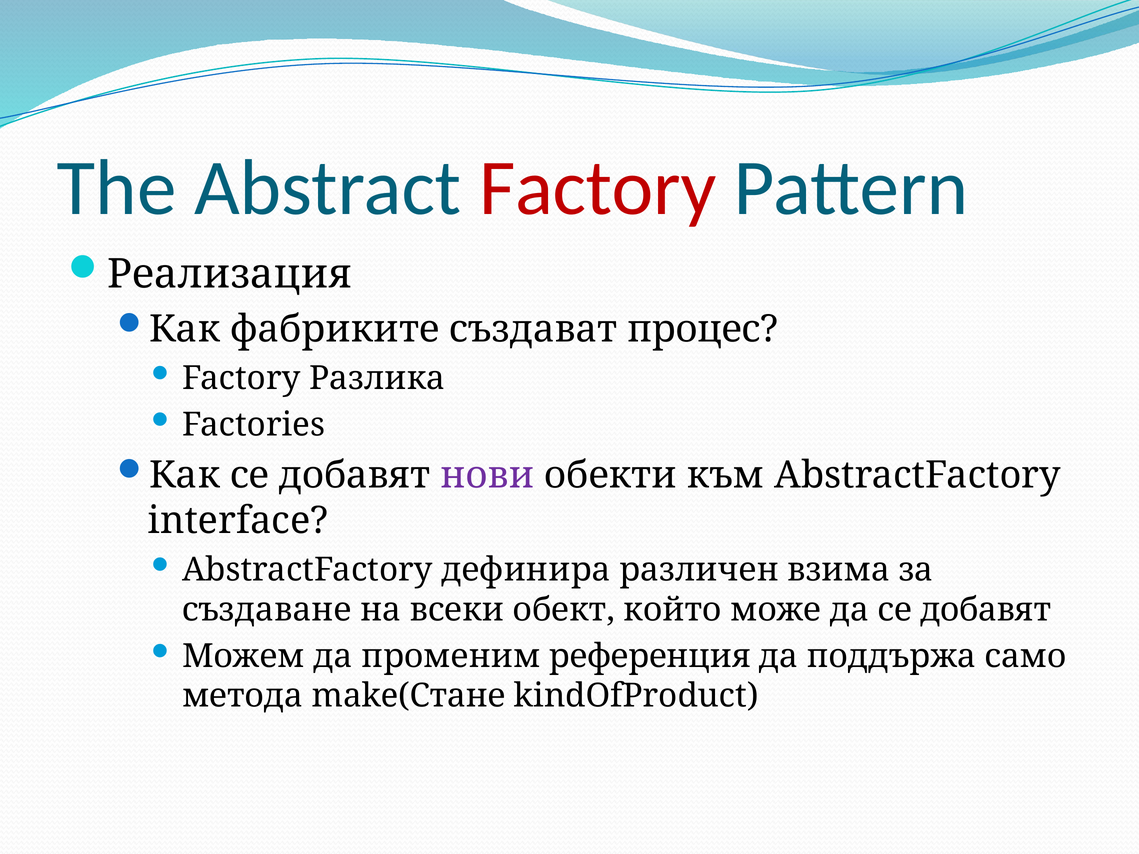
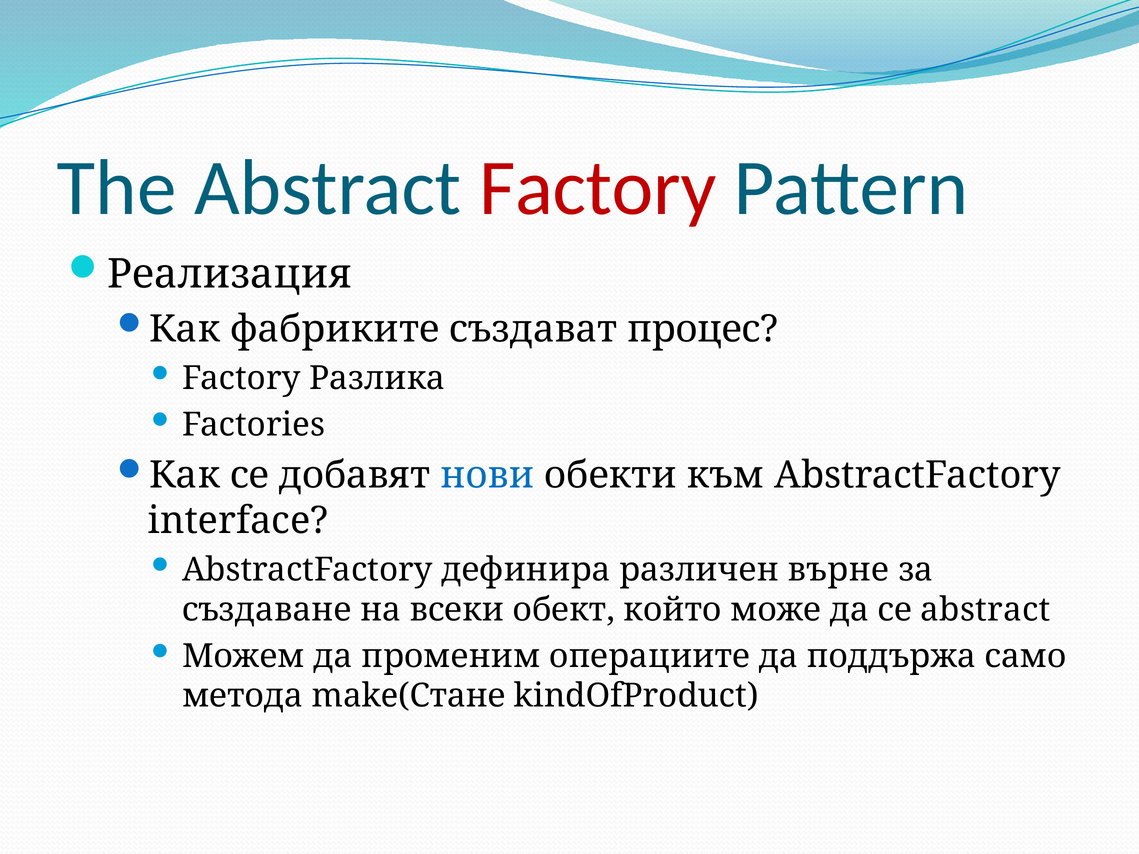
нови colour: purple -> blue
взима: взима -> върне
да се добавят: добавят -> abstract
референция: референция -> операциите
